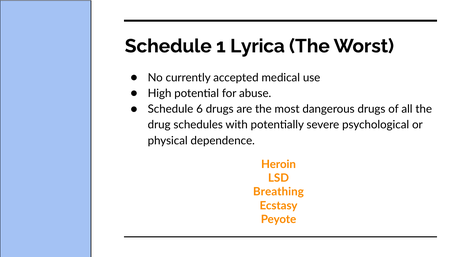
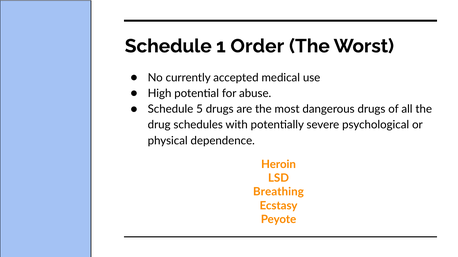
Lyrica: Lyrica -> Order
6: 6 -> 5
